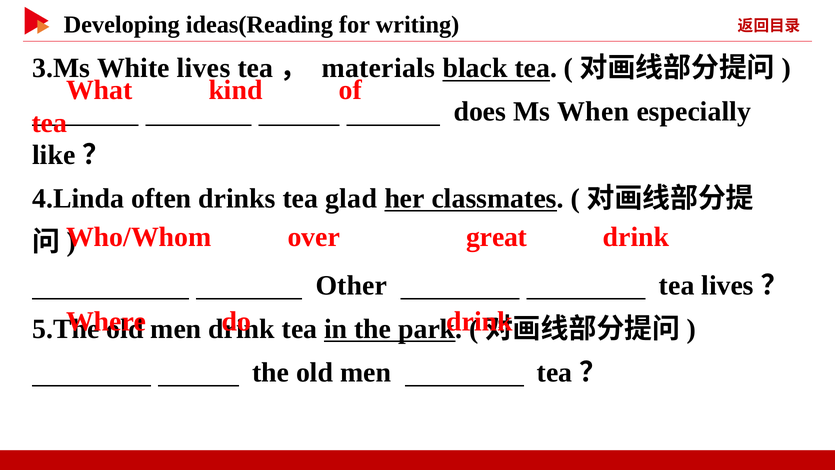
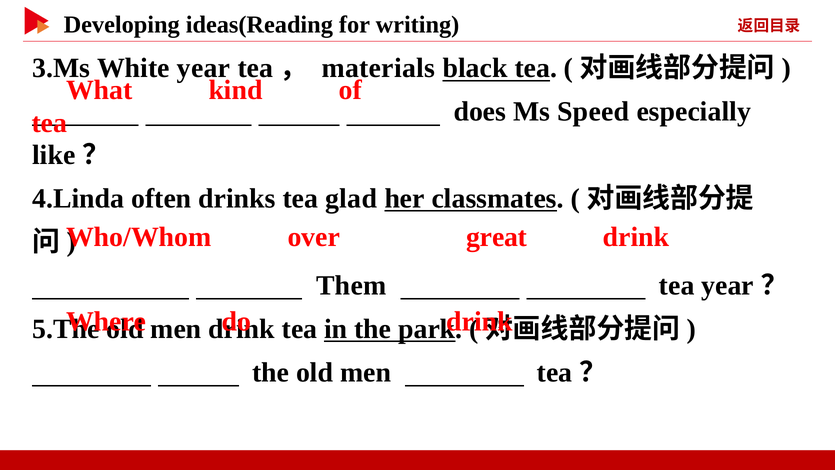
White lives: lives -> year
When: When -> Speed
Other: Other -> Them
tea lives: lives -> year
